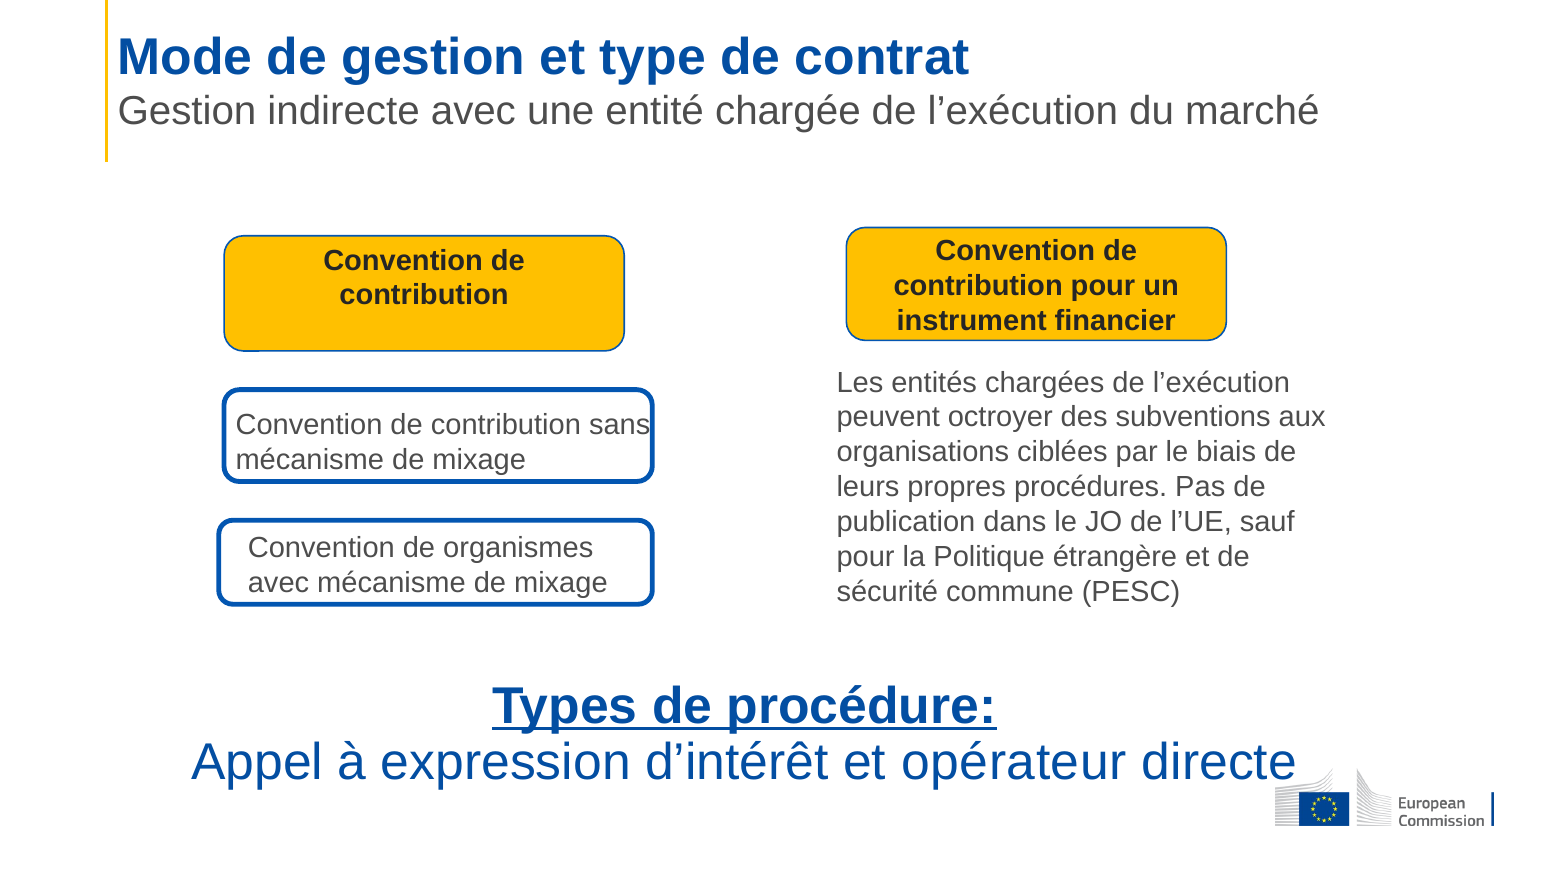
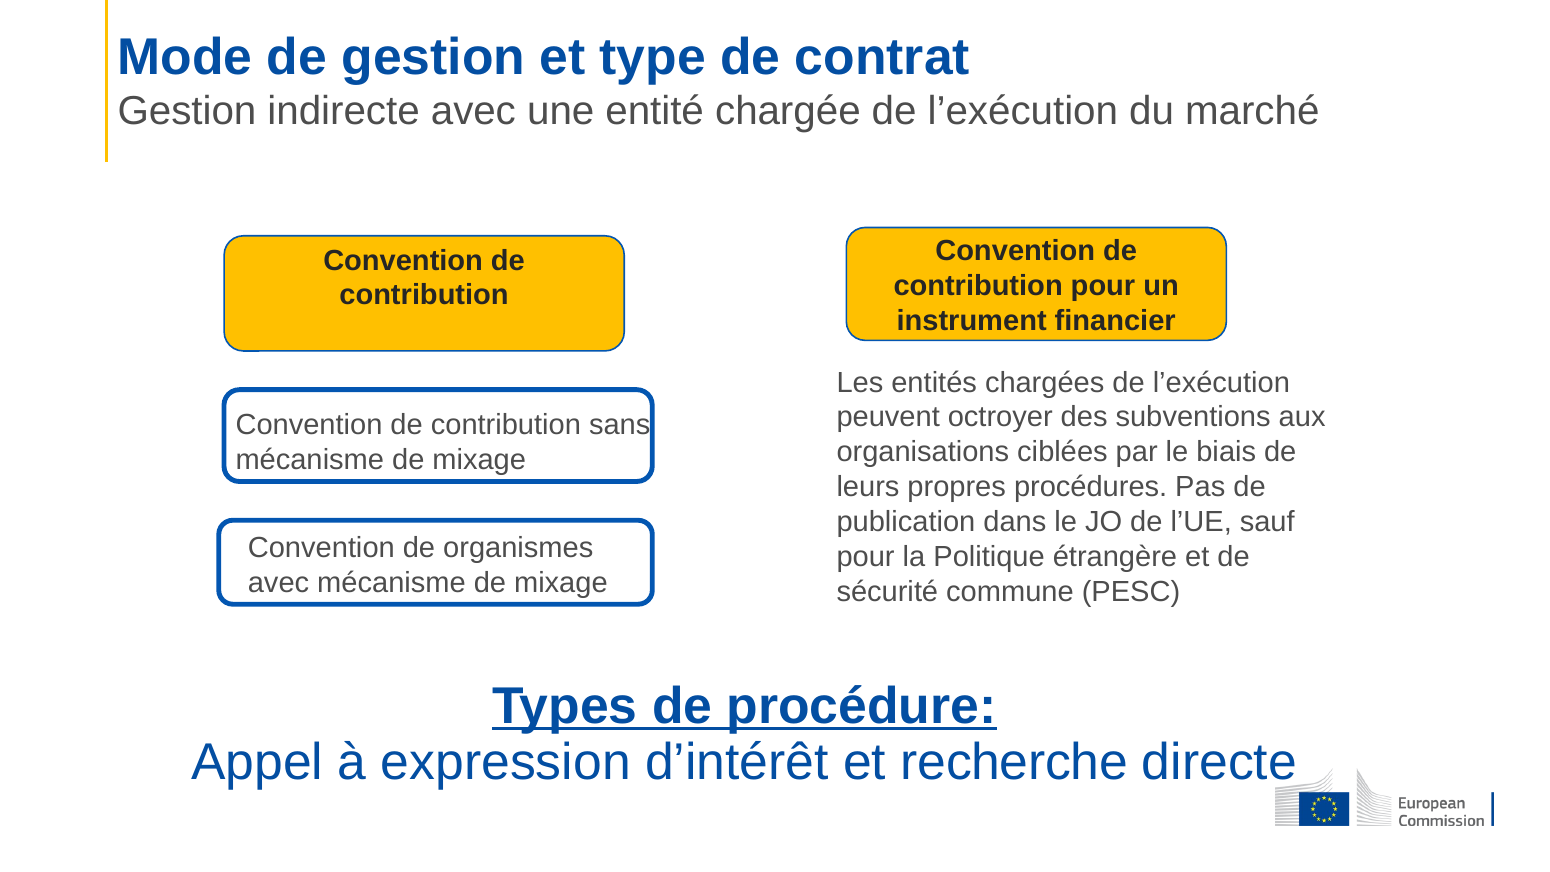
opérateur: opérateur -> recherche
